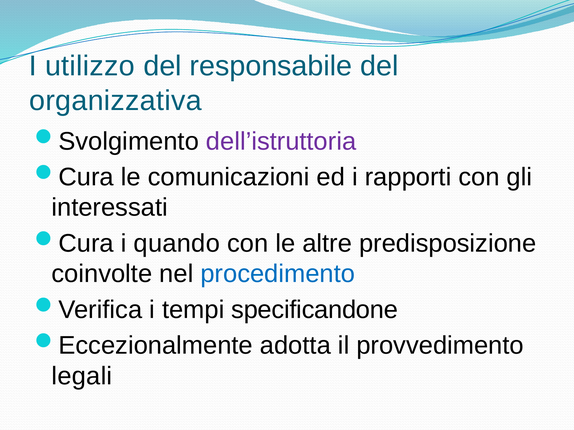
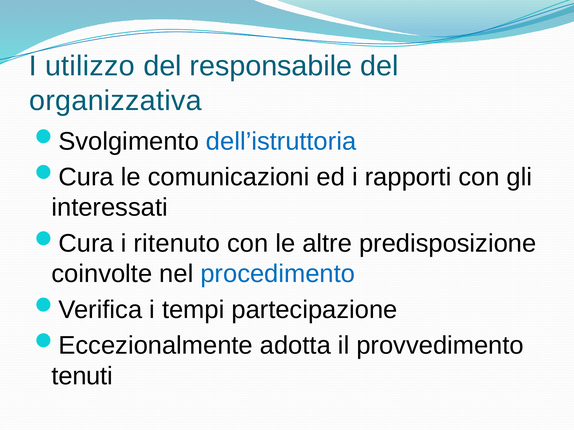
dell’istruttoria colour: purple -> blue
quando: quando -> ritenuto
specificandone: specificandone -> partecipazione
legali: legali -> tenuti
